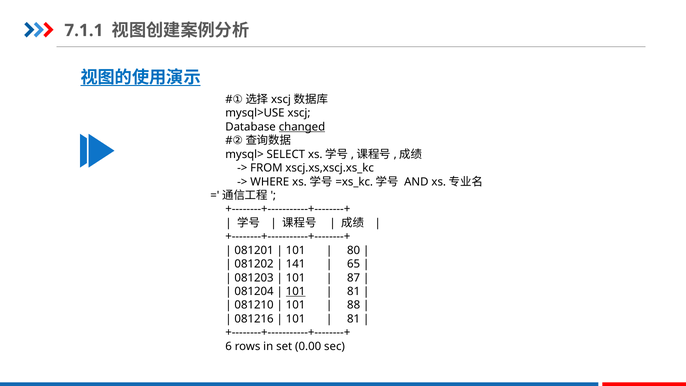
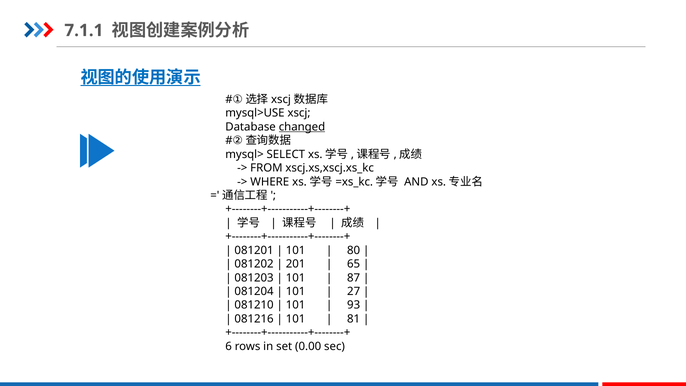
141: 141 -> 201
101 at (296, 291) underline: present -> none
81 at (354, 291): 81 -> 27
88: 88 -> 93
